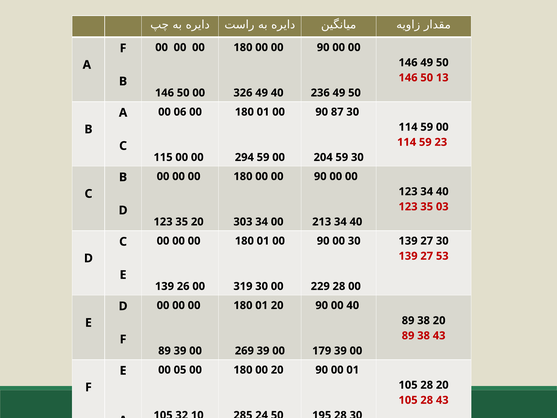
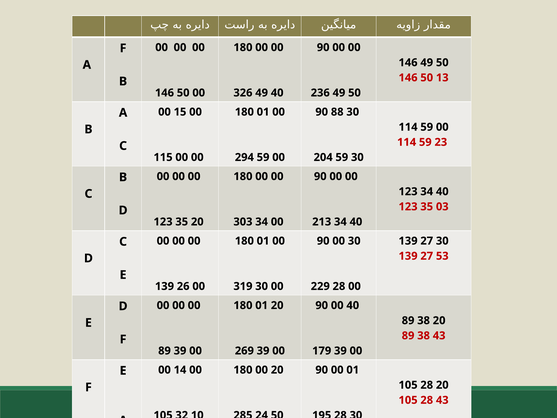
06: 06 -> 15
87: 87 -> 88
05: 05 -> 14
